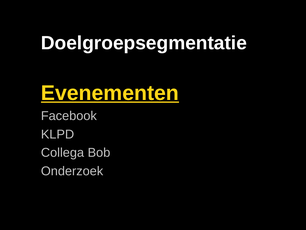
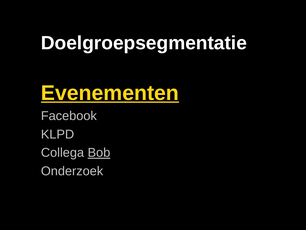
Bob underline: none -> present
